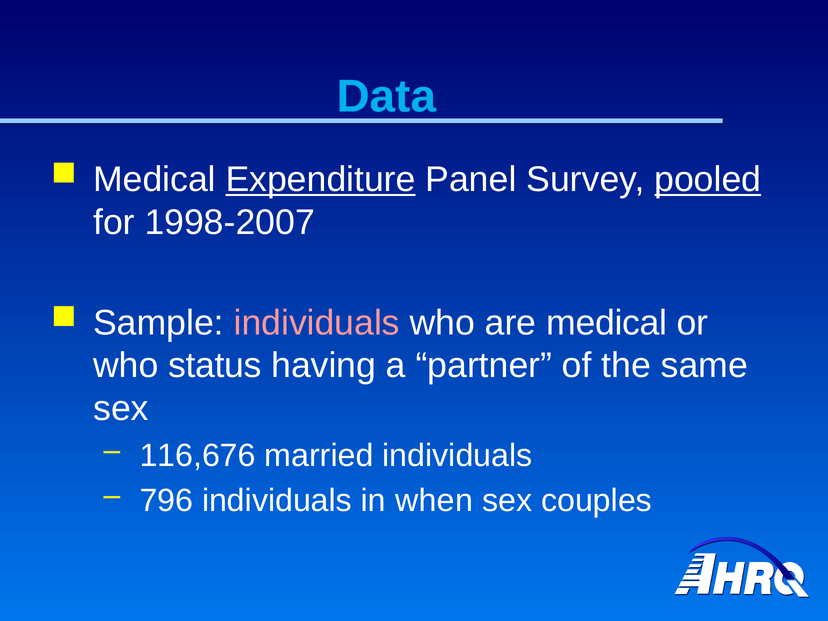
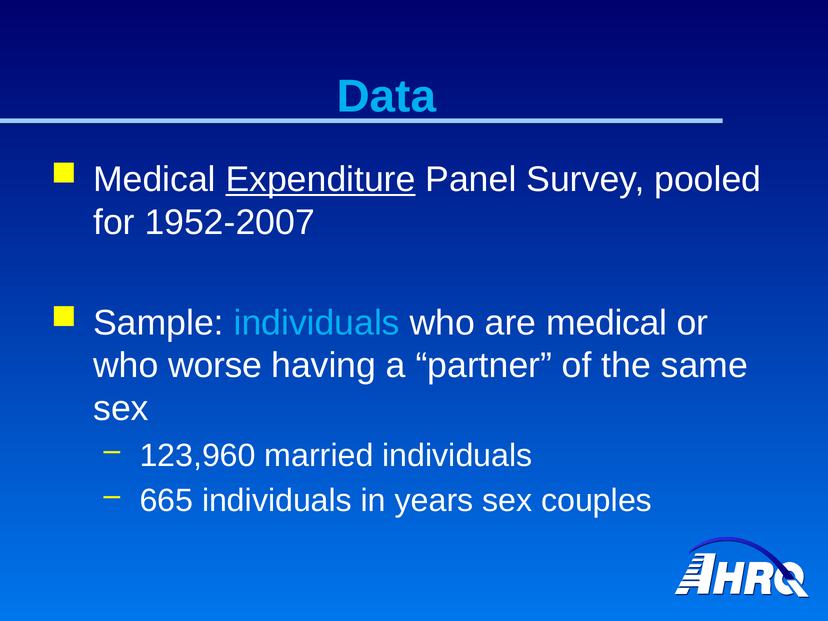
pooled underline: present -> none
1998-2007: 1998-2007 -> 1952-2007
individuals at (317, 323) colour: pink -> light blue
status: status -> worse
116,676: 116,676 -> 123,960
796: 796 -> 665
when: when -> years
